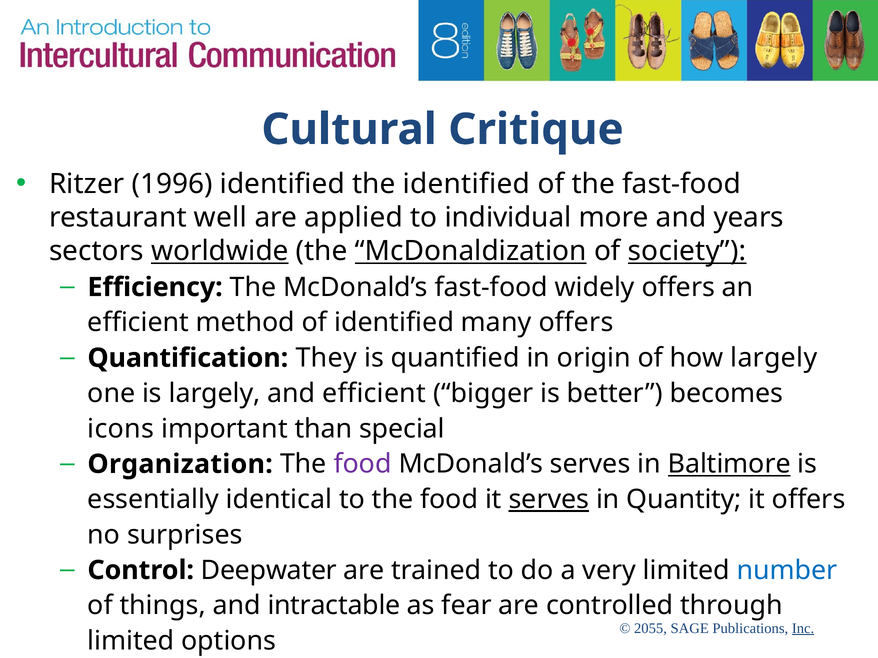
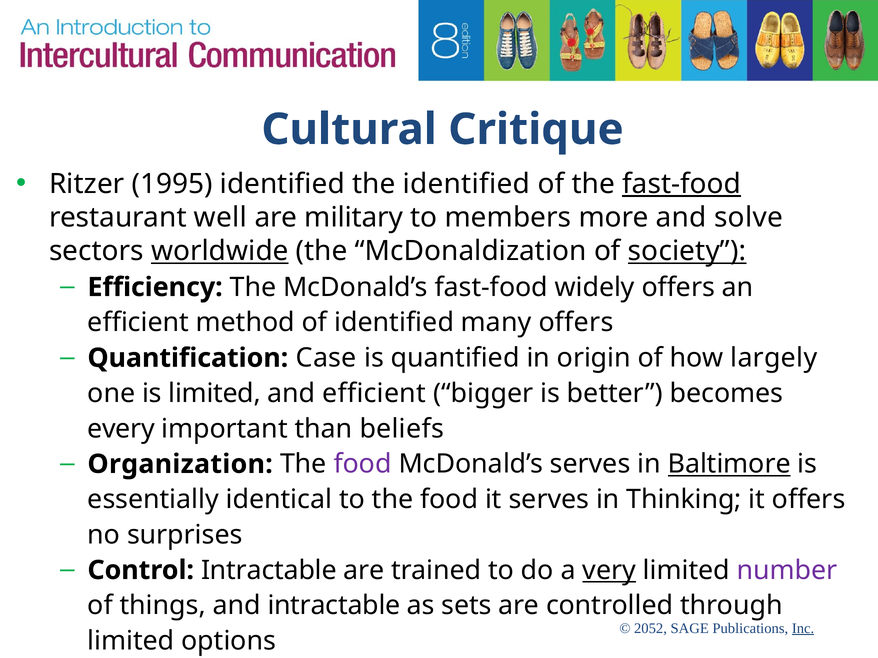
1996: 1996 -> 1995
fast-food at (682, 184) underline: none -> present
applied: applied -> military
individual: individual -> members
years: years -> solve
McDonaldization underline: present -> none
They: They -> Case
is largely: largely -> limited
icons: icons -> every
special: special -> beliefs
serves at (549, 500) underline: present -> none
Quantity: Quantity -> Thinking
Control Deepwater: Deepwater -> Intractable
very underline: none -> present
number colour: blue -> purple
fear: fear -> sets
2055: 2055 -> 2052
